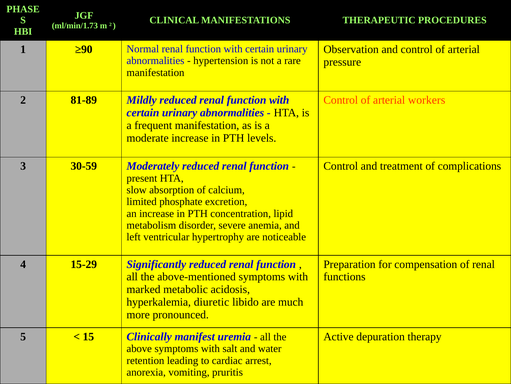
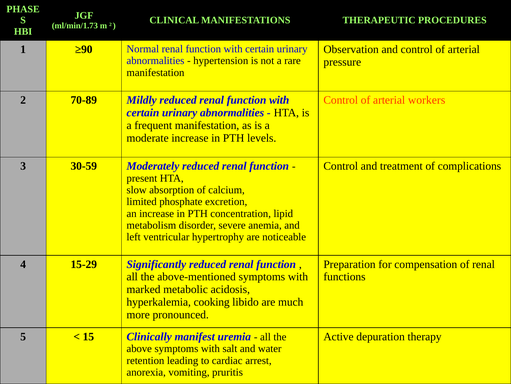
81-89: 81-89 -> 70-89
diuretic: diuretic -> cooking
